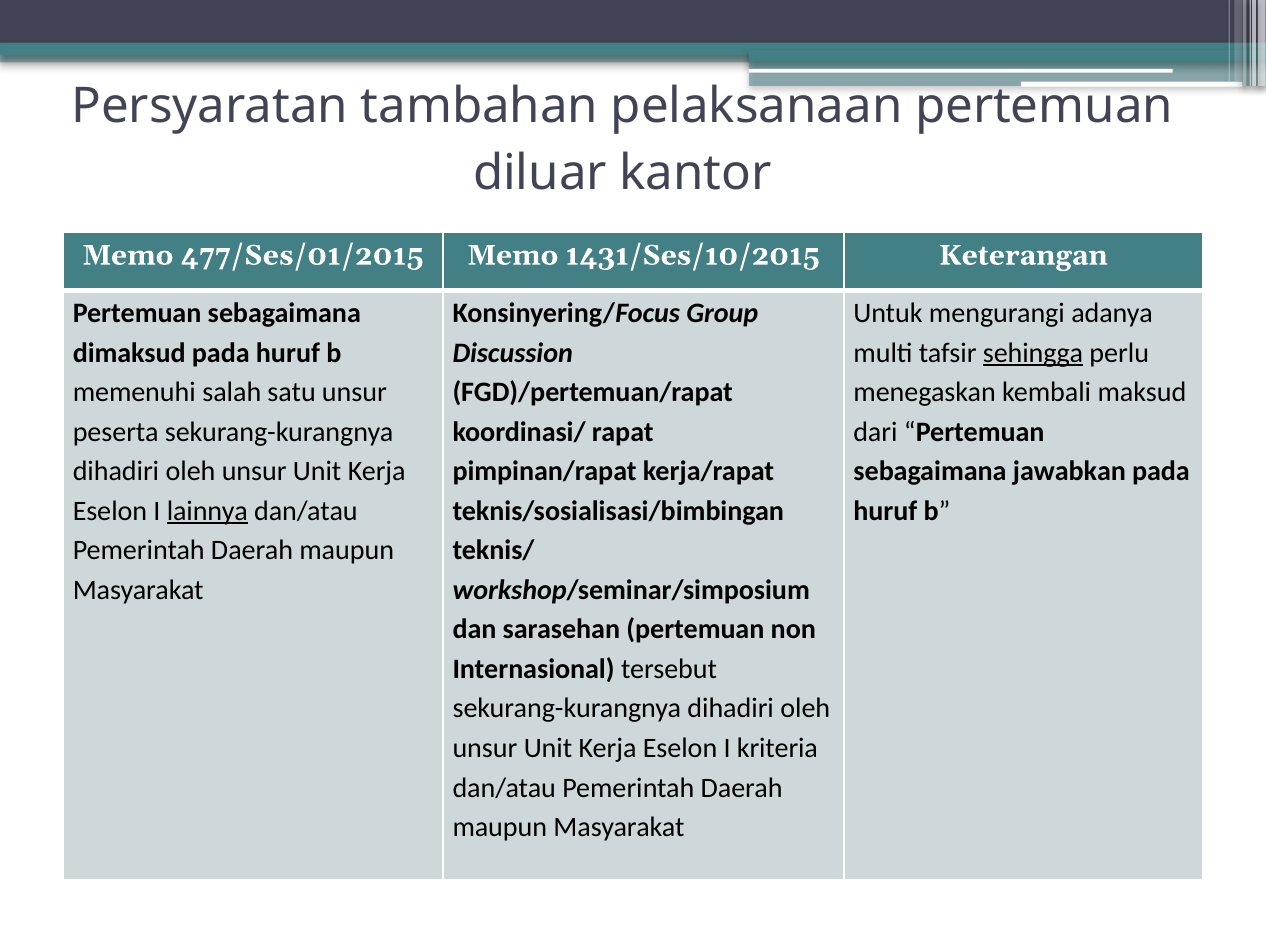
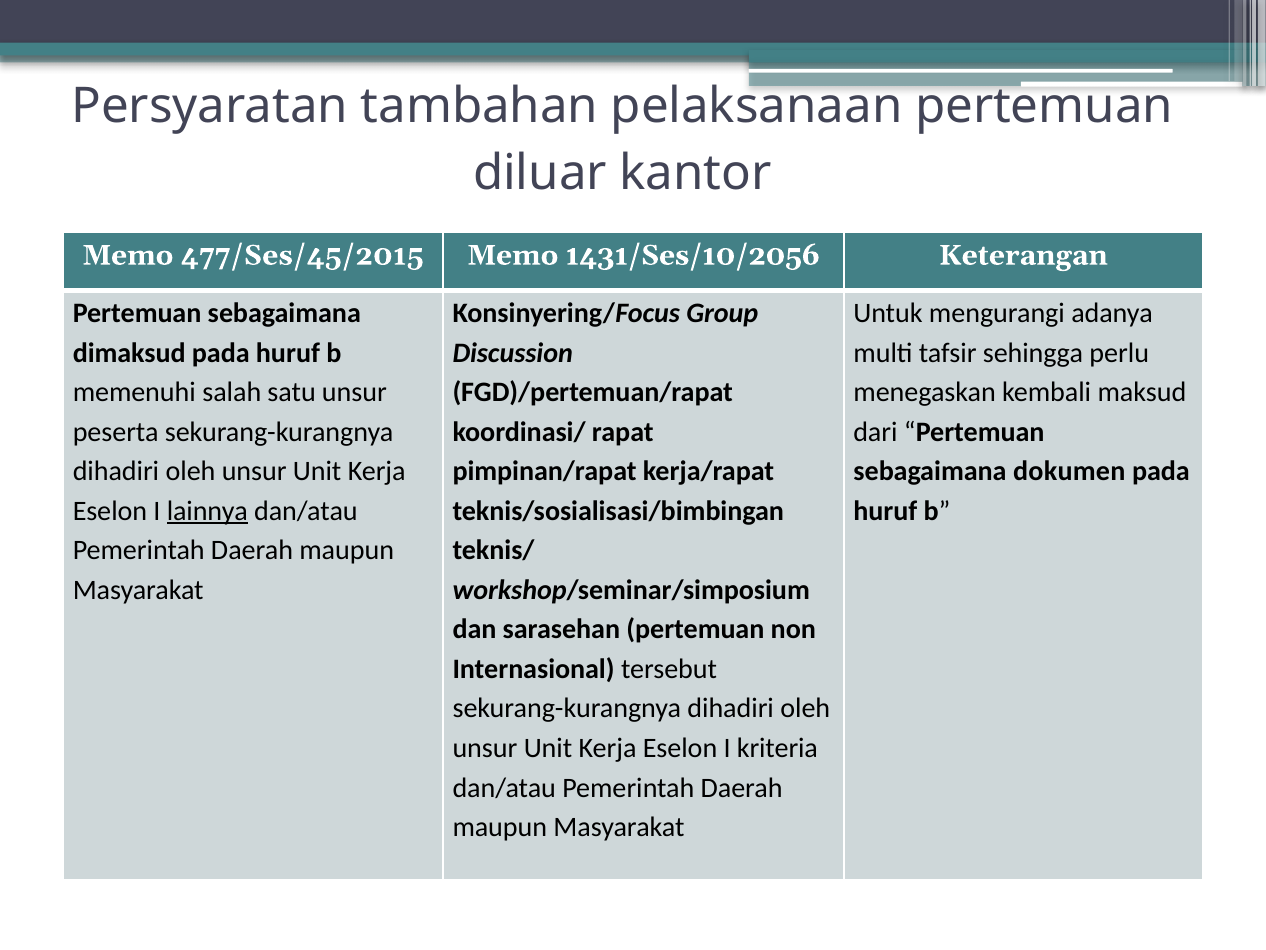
477/Ses/01/2015: 477/Ses/01/2015 -> 477/Ses/45/2015
1431/Ses/10/2015: 1431/Ses/10/2015 -> 1431/Ses/10/2056
sehingga underline: present -> none
jawabkan: jawabkan -> dokumen
